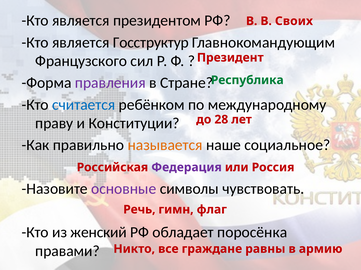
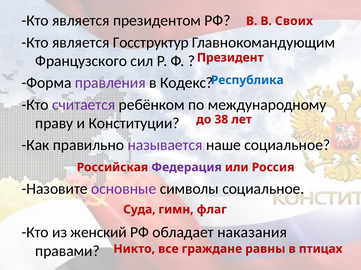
Стране: Стране -> Кодекс
Республика colour: green -> blue
считается colour: blue -> purple
28: 28 -> 38
называется colour: orange -> purple
символы чувствовать: чувствовать -> социальное
Речь: Речь -> Суда
поросёнка: поросёнка -> наказания
армию: армию -> птицах
